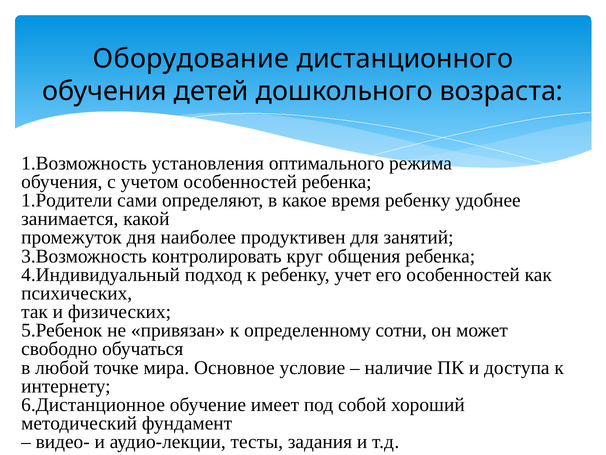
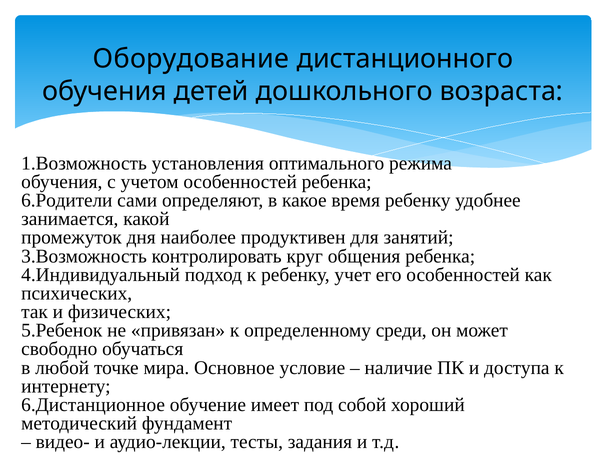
1.Родители: 1.Родители -> 6.Родители
сотни: сотни -> среди
